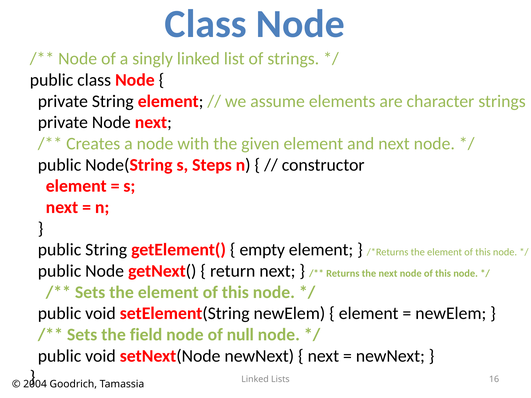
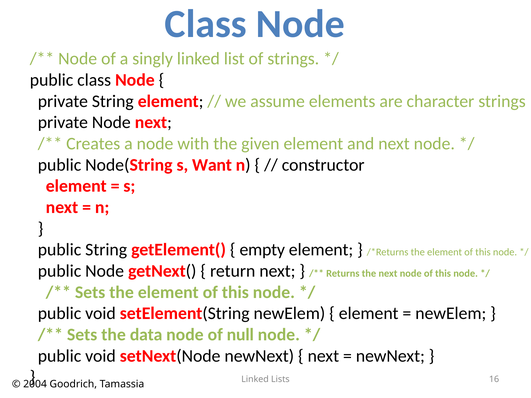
Steps: Steps -> Want
field: field -> data
